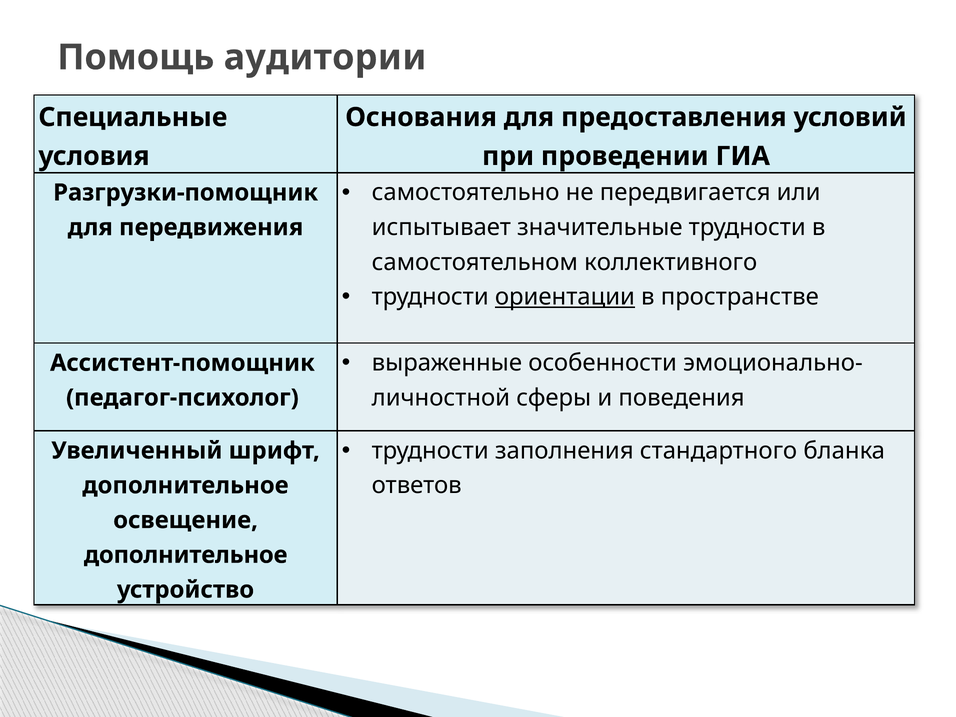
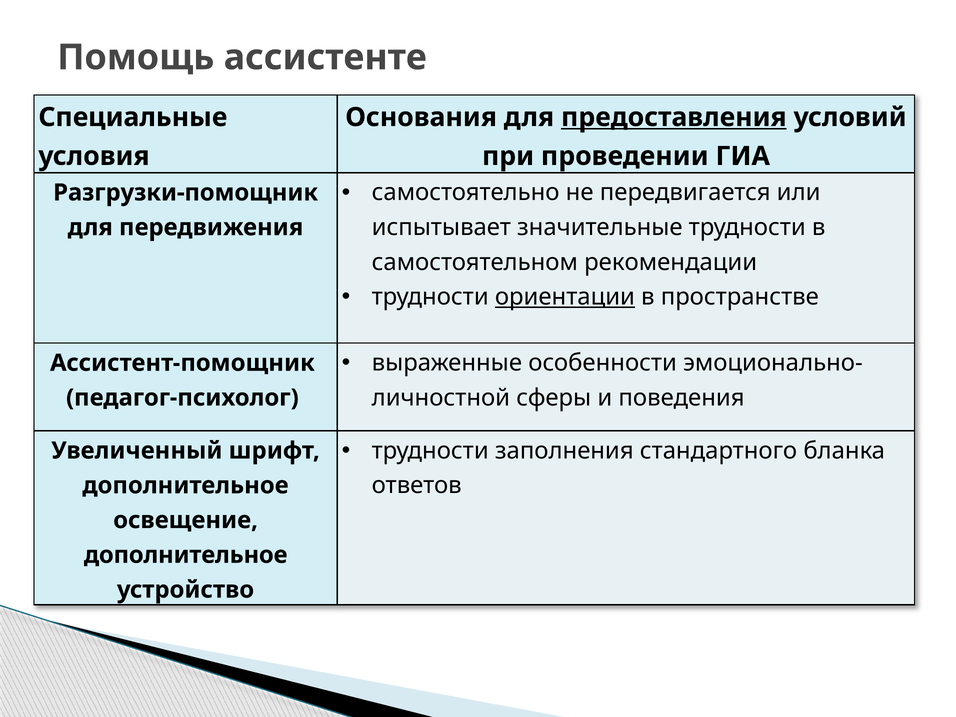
аудитории: аудитории -> ассистенте
предоставления underline: none -> present
коллективного: коллективного -> рекомендации
